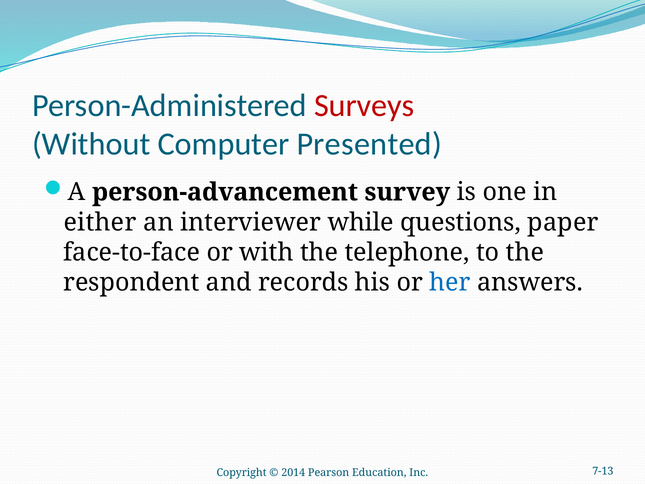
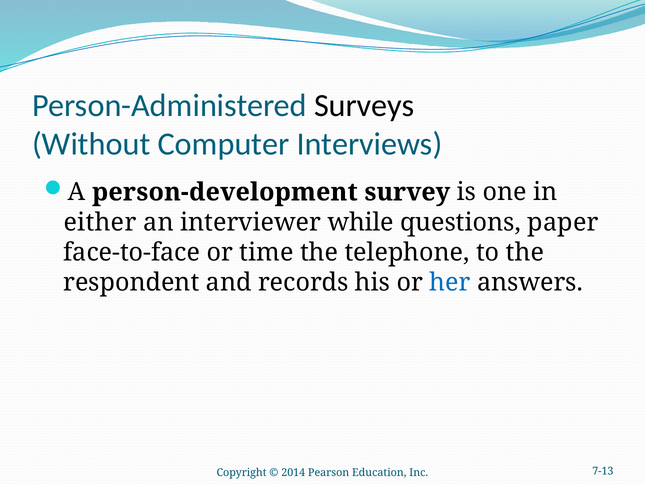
Surveys colour: red -> black
Presented: Presented -> Interviews
person-advancement: person-advancement -> person-development
with: with -> time
